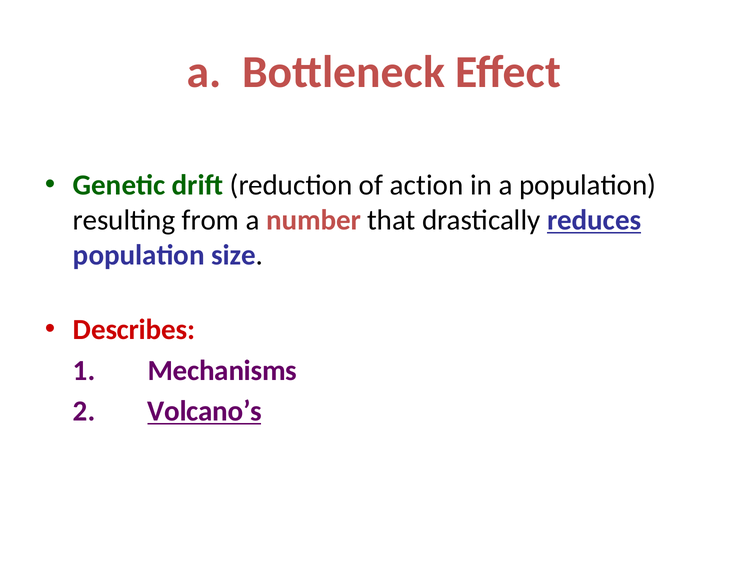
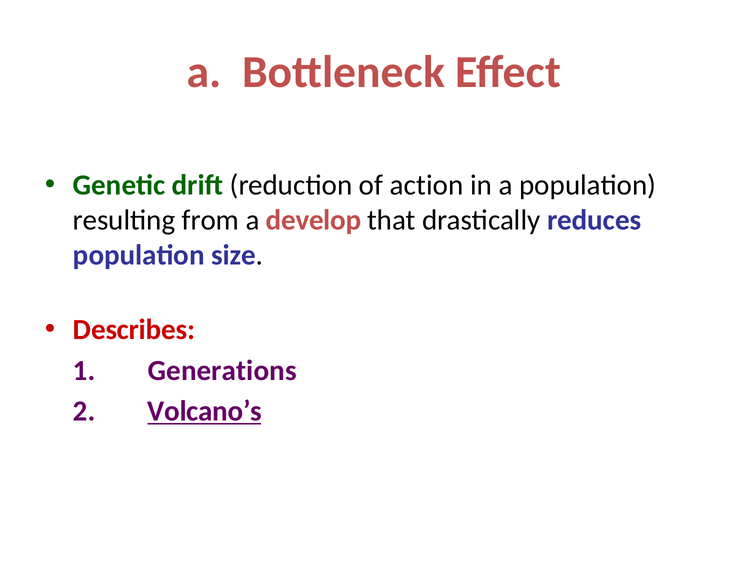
number: number -> develop
reduces underline: present -> none
Mechanisms: Mechanisms -> Generations
